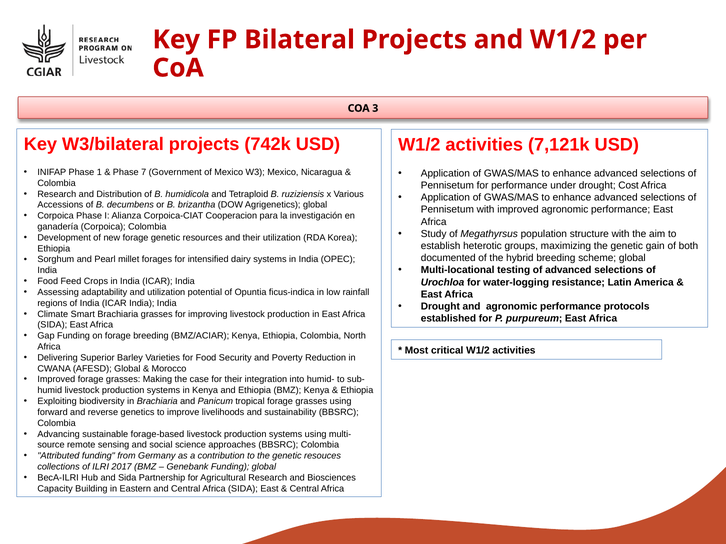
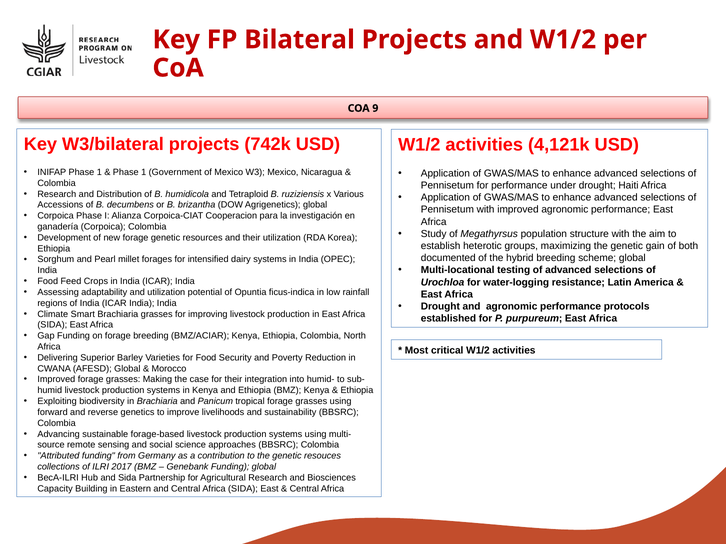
3: 3 -> 9
7,121k: 7,121k -> 4,121k
7 at (144, 172): 7 -> 1
Cost: Cost -> Haiti
